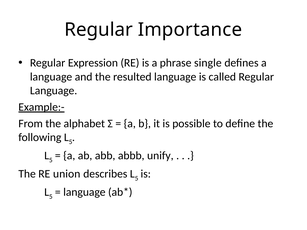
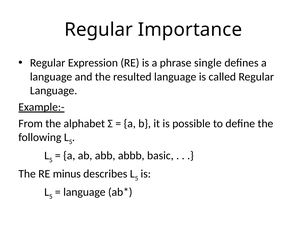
unify: unify -> basic
union: union -> minus
